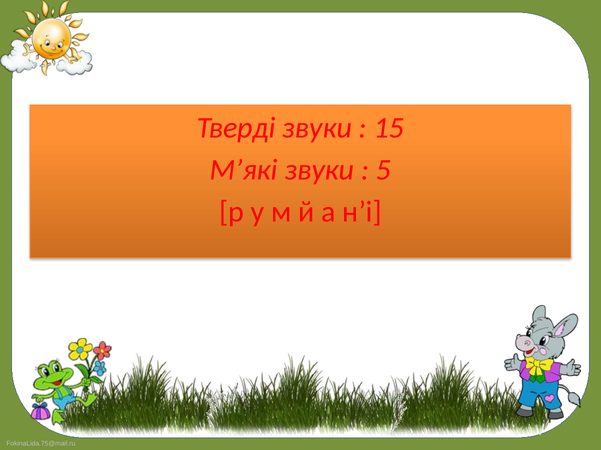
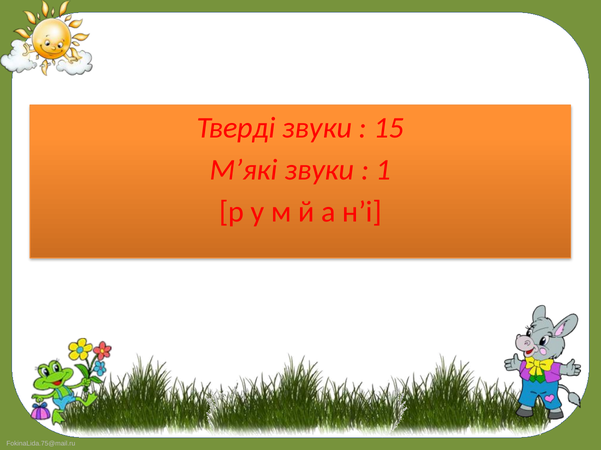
5: 5 -> 1
